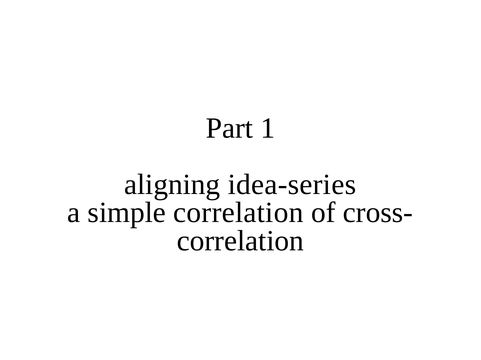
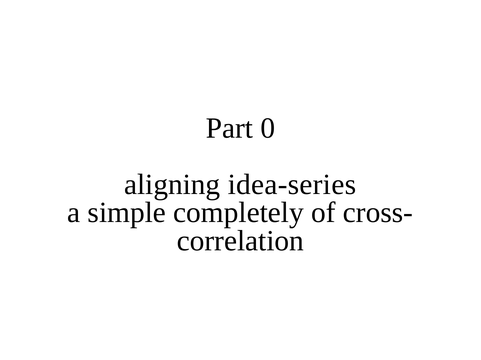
1: 1 -> 0
simple correlation: correlation -> completely
